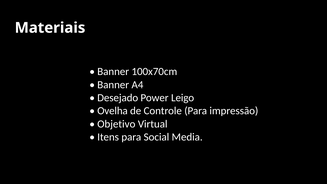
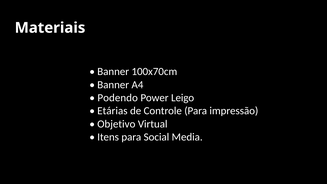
Desejado: Desejado -> Podendo
Ovelha: Ovelha -> Etárias
